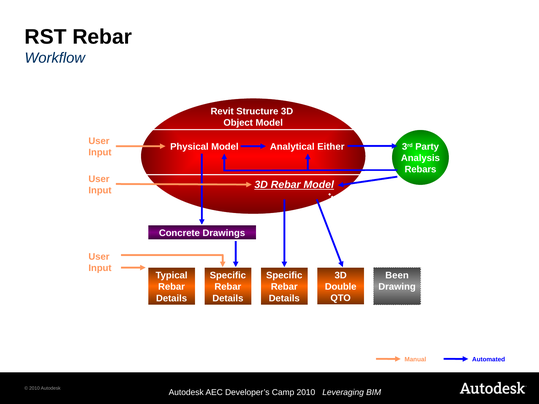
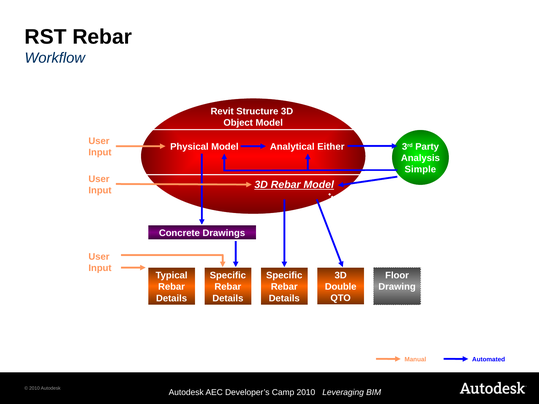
Rebars: Rebars -> Simple
Been: Been -> Floor
